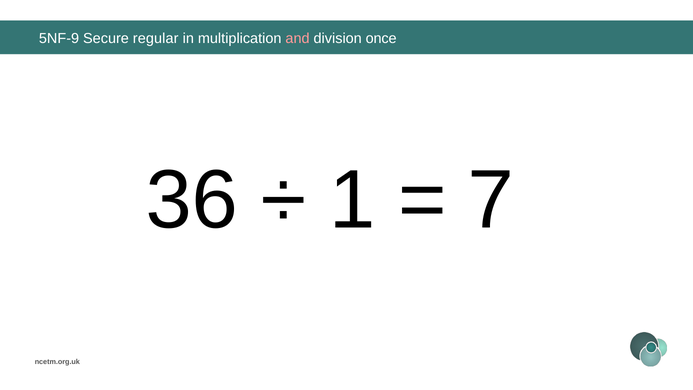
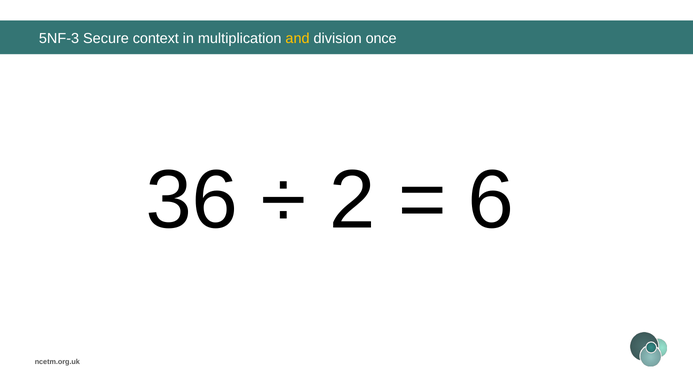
5NF-9: 5NF-9 -> 5NF-3
regular: regular -> context
and colour: pink -> yellow
1: 1 -> 2
7: 7 -> 6
